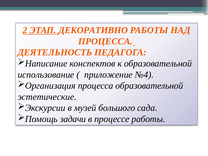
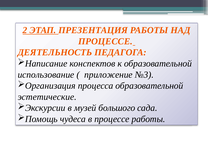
ДЕКОРАТИВНО: ДЕКОРАТИВНО -> ПРЕЗЕНТАЦИЯ
ПРОЦЕССА at (105, 41): ПРОЦЕССА -> ПРОЦЕССЕ
№4: №4 -> №3
задачи: задачи -> чудеса
